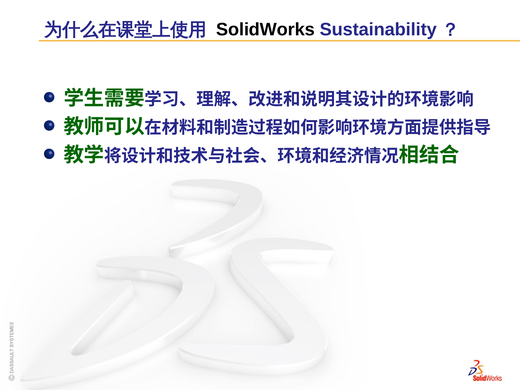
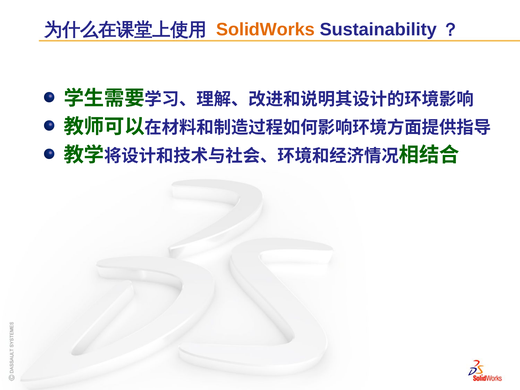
SolidWorks colour: black -> orange
